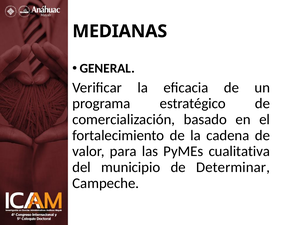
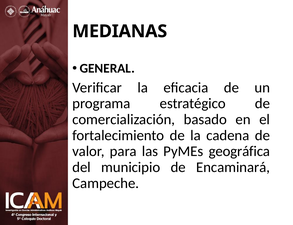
cualitativa: cualitativa -> geográfica
Determinar: Determinar -> Encaminará
